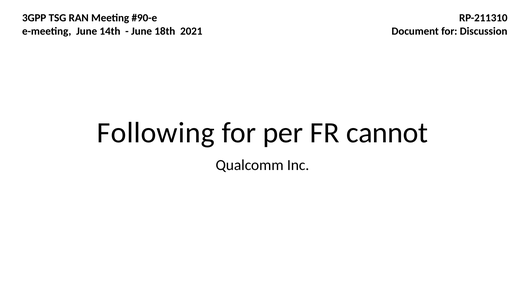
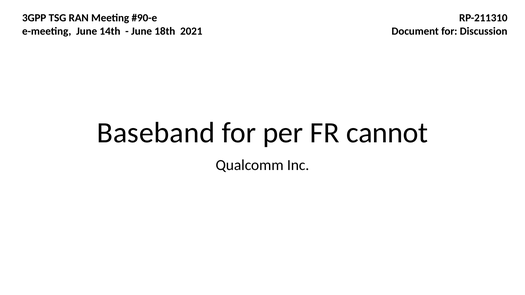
Following: Following -> Baseband
